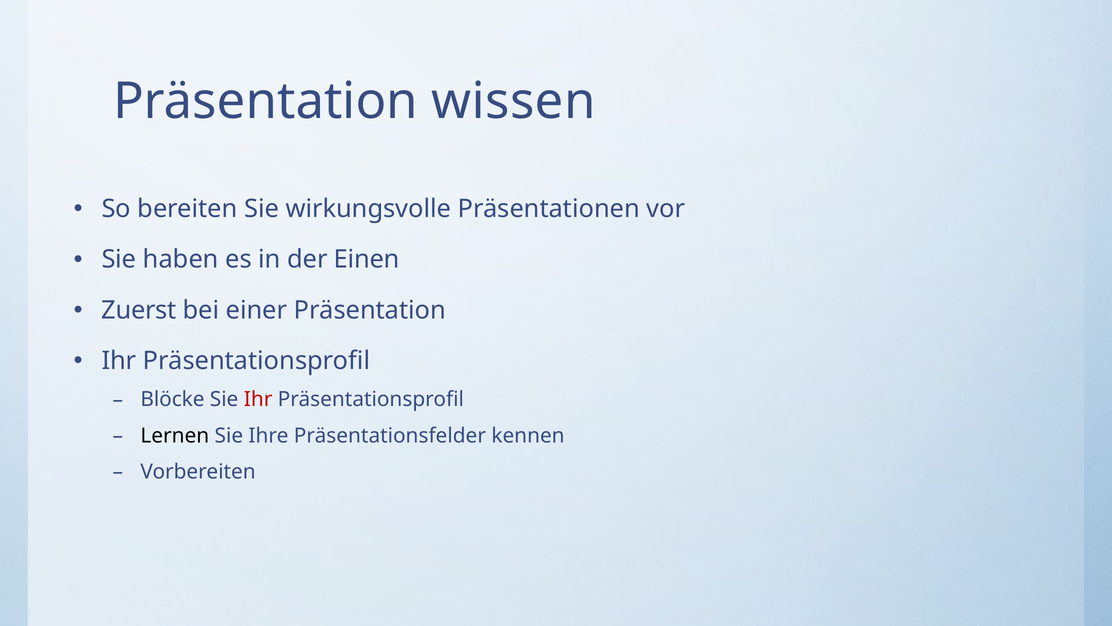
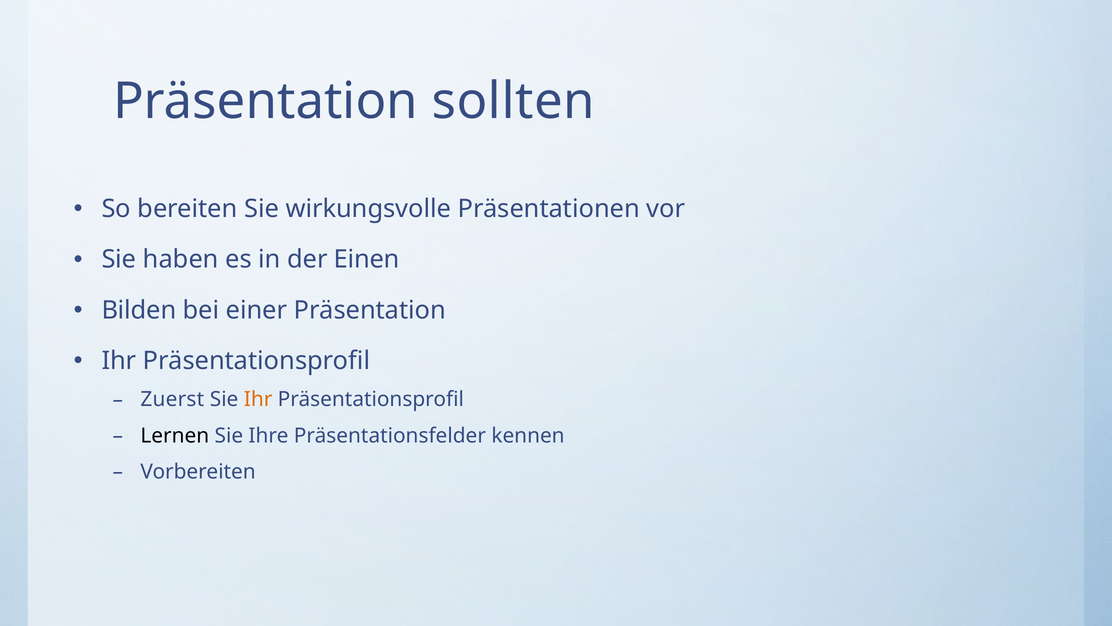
wissen: wissen -> sollten
Zuerst: Zuerst -> Bilden
Blöcke: Blöcke -> Zuerst
Ihr at (258, 399) colour: red -> orange
